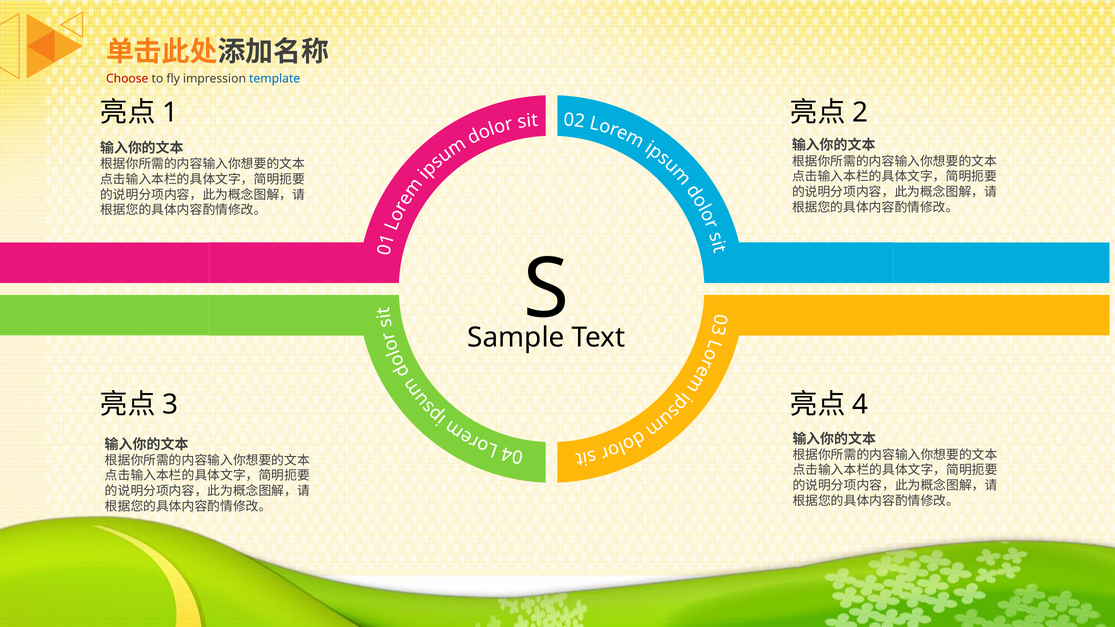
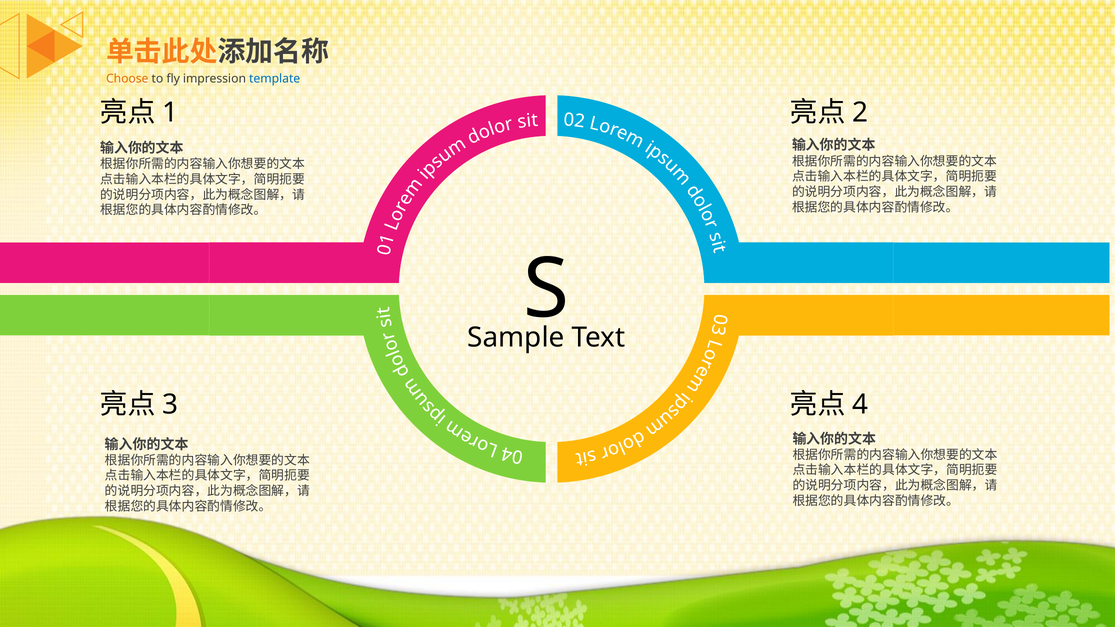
Choose colour: red -> orange
